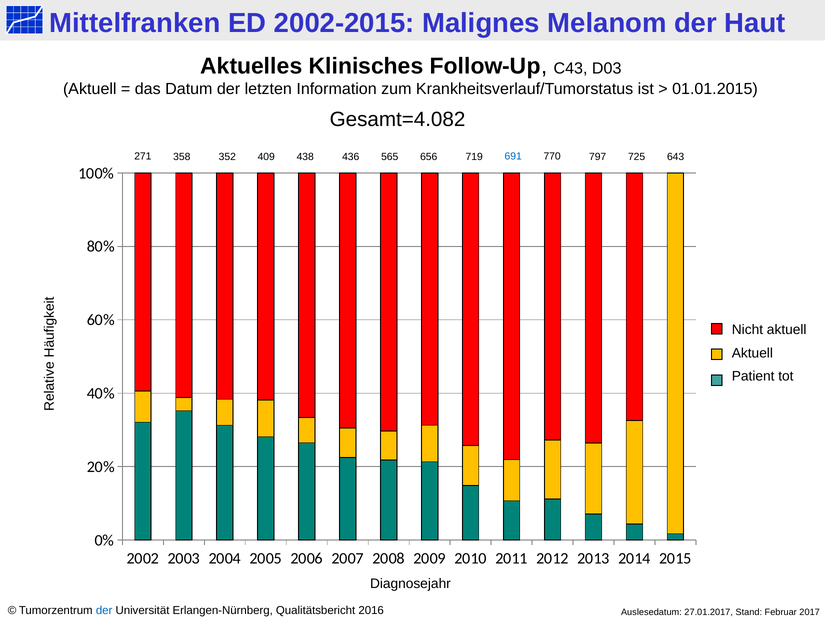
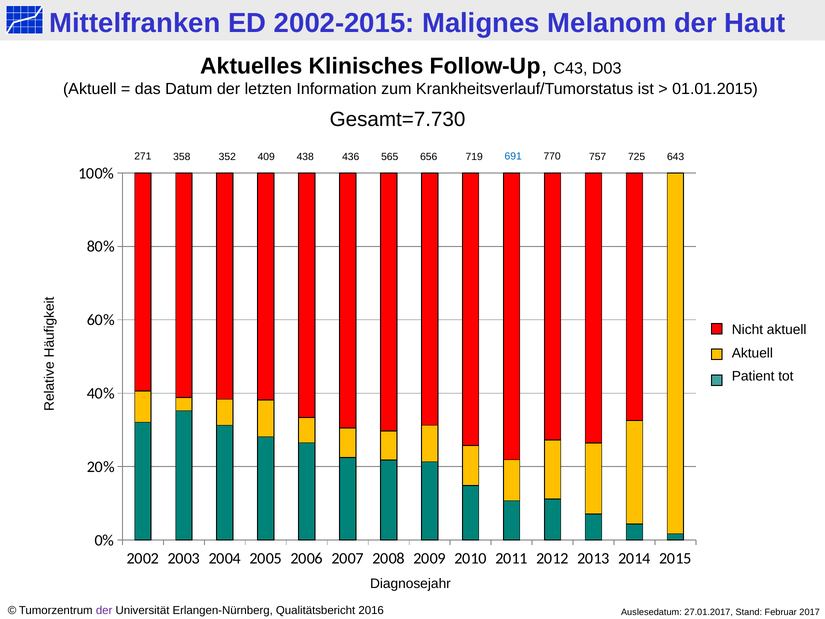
Gesamt=4.082: Gesamt=4.082 -> Gesamt=7.730
797: 797 -> 757
der at (104, 610) colour: blue -> purple
